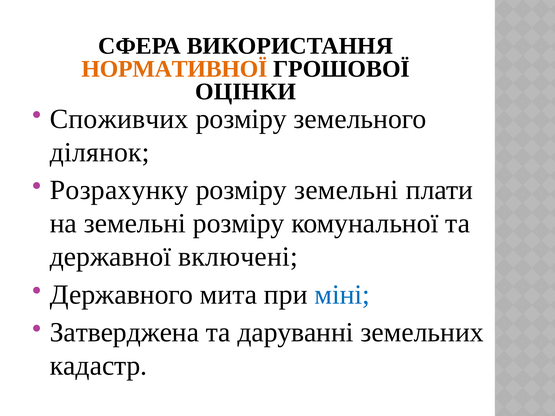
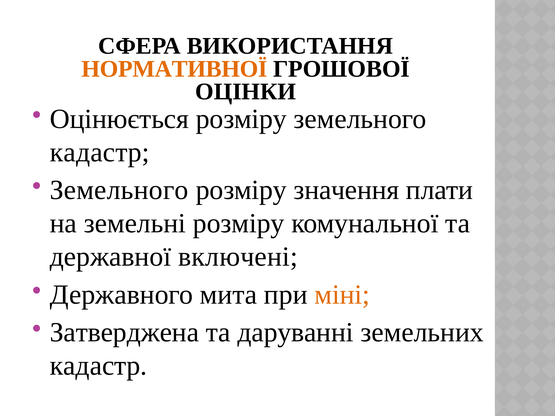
Споживчих: Споживчих -> Оцінюється
ділянок at (100, 152): ділянок -> кадастр
Розрахунку at (119, 190): Розрахунку -> Земельного
розміру земельні: земельні -> значення
міні colour: blue -> orange
